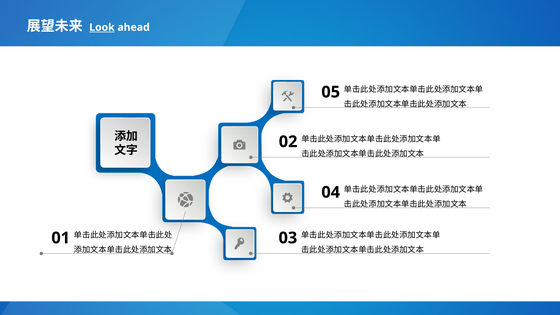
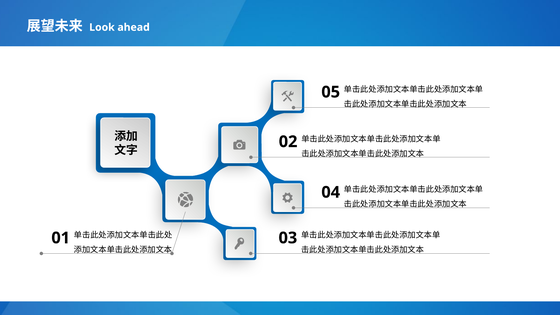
Look underline: present -> none
